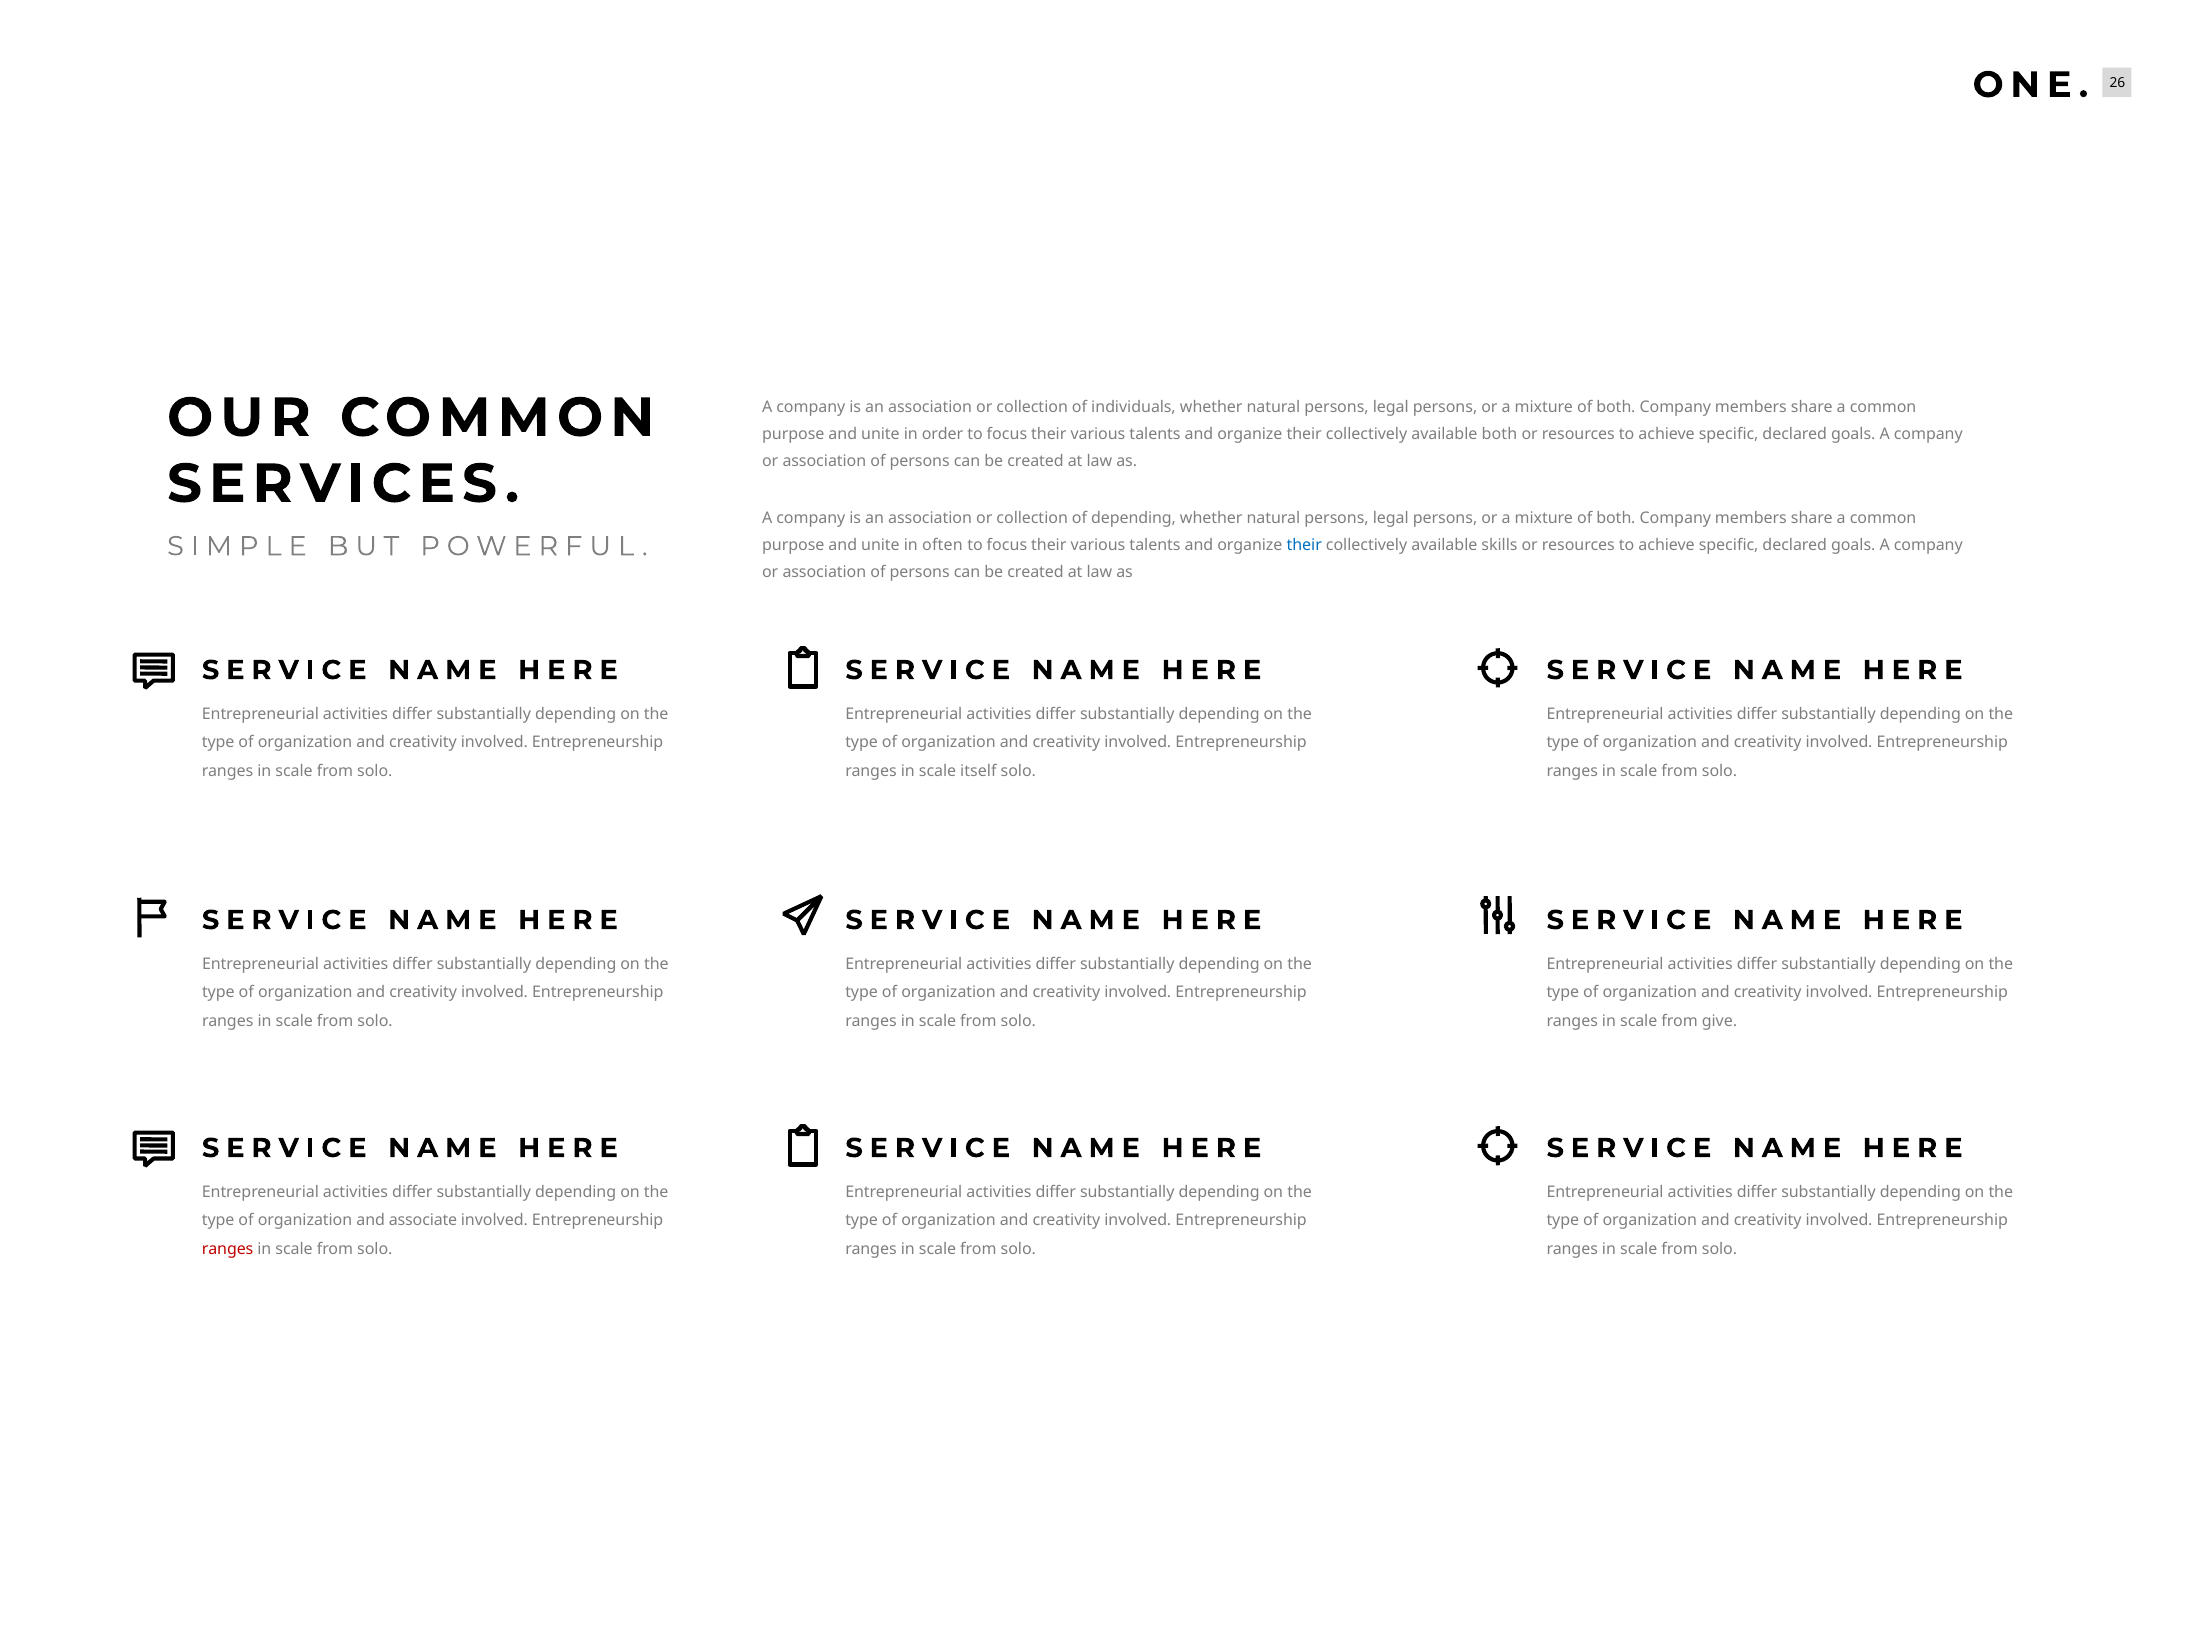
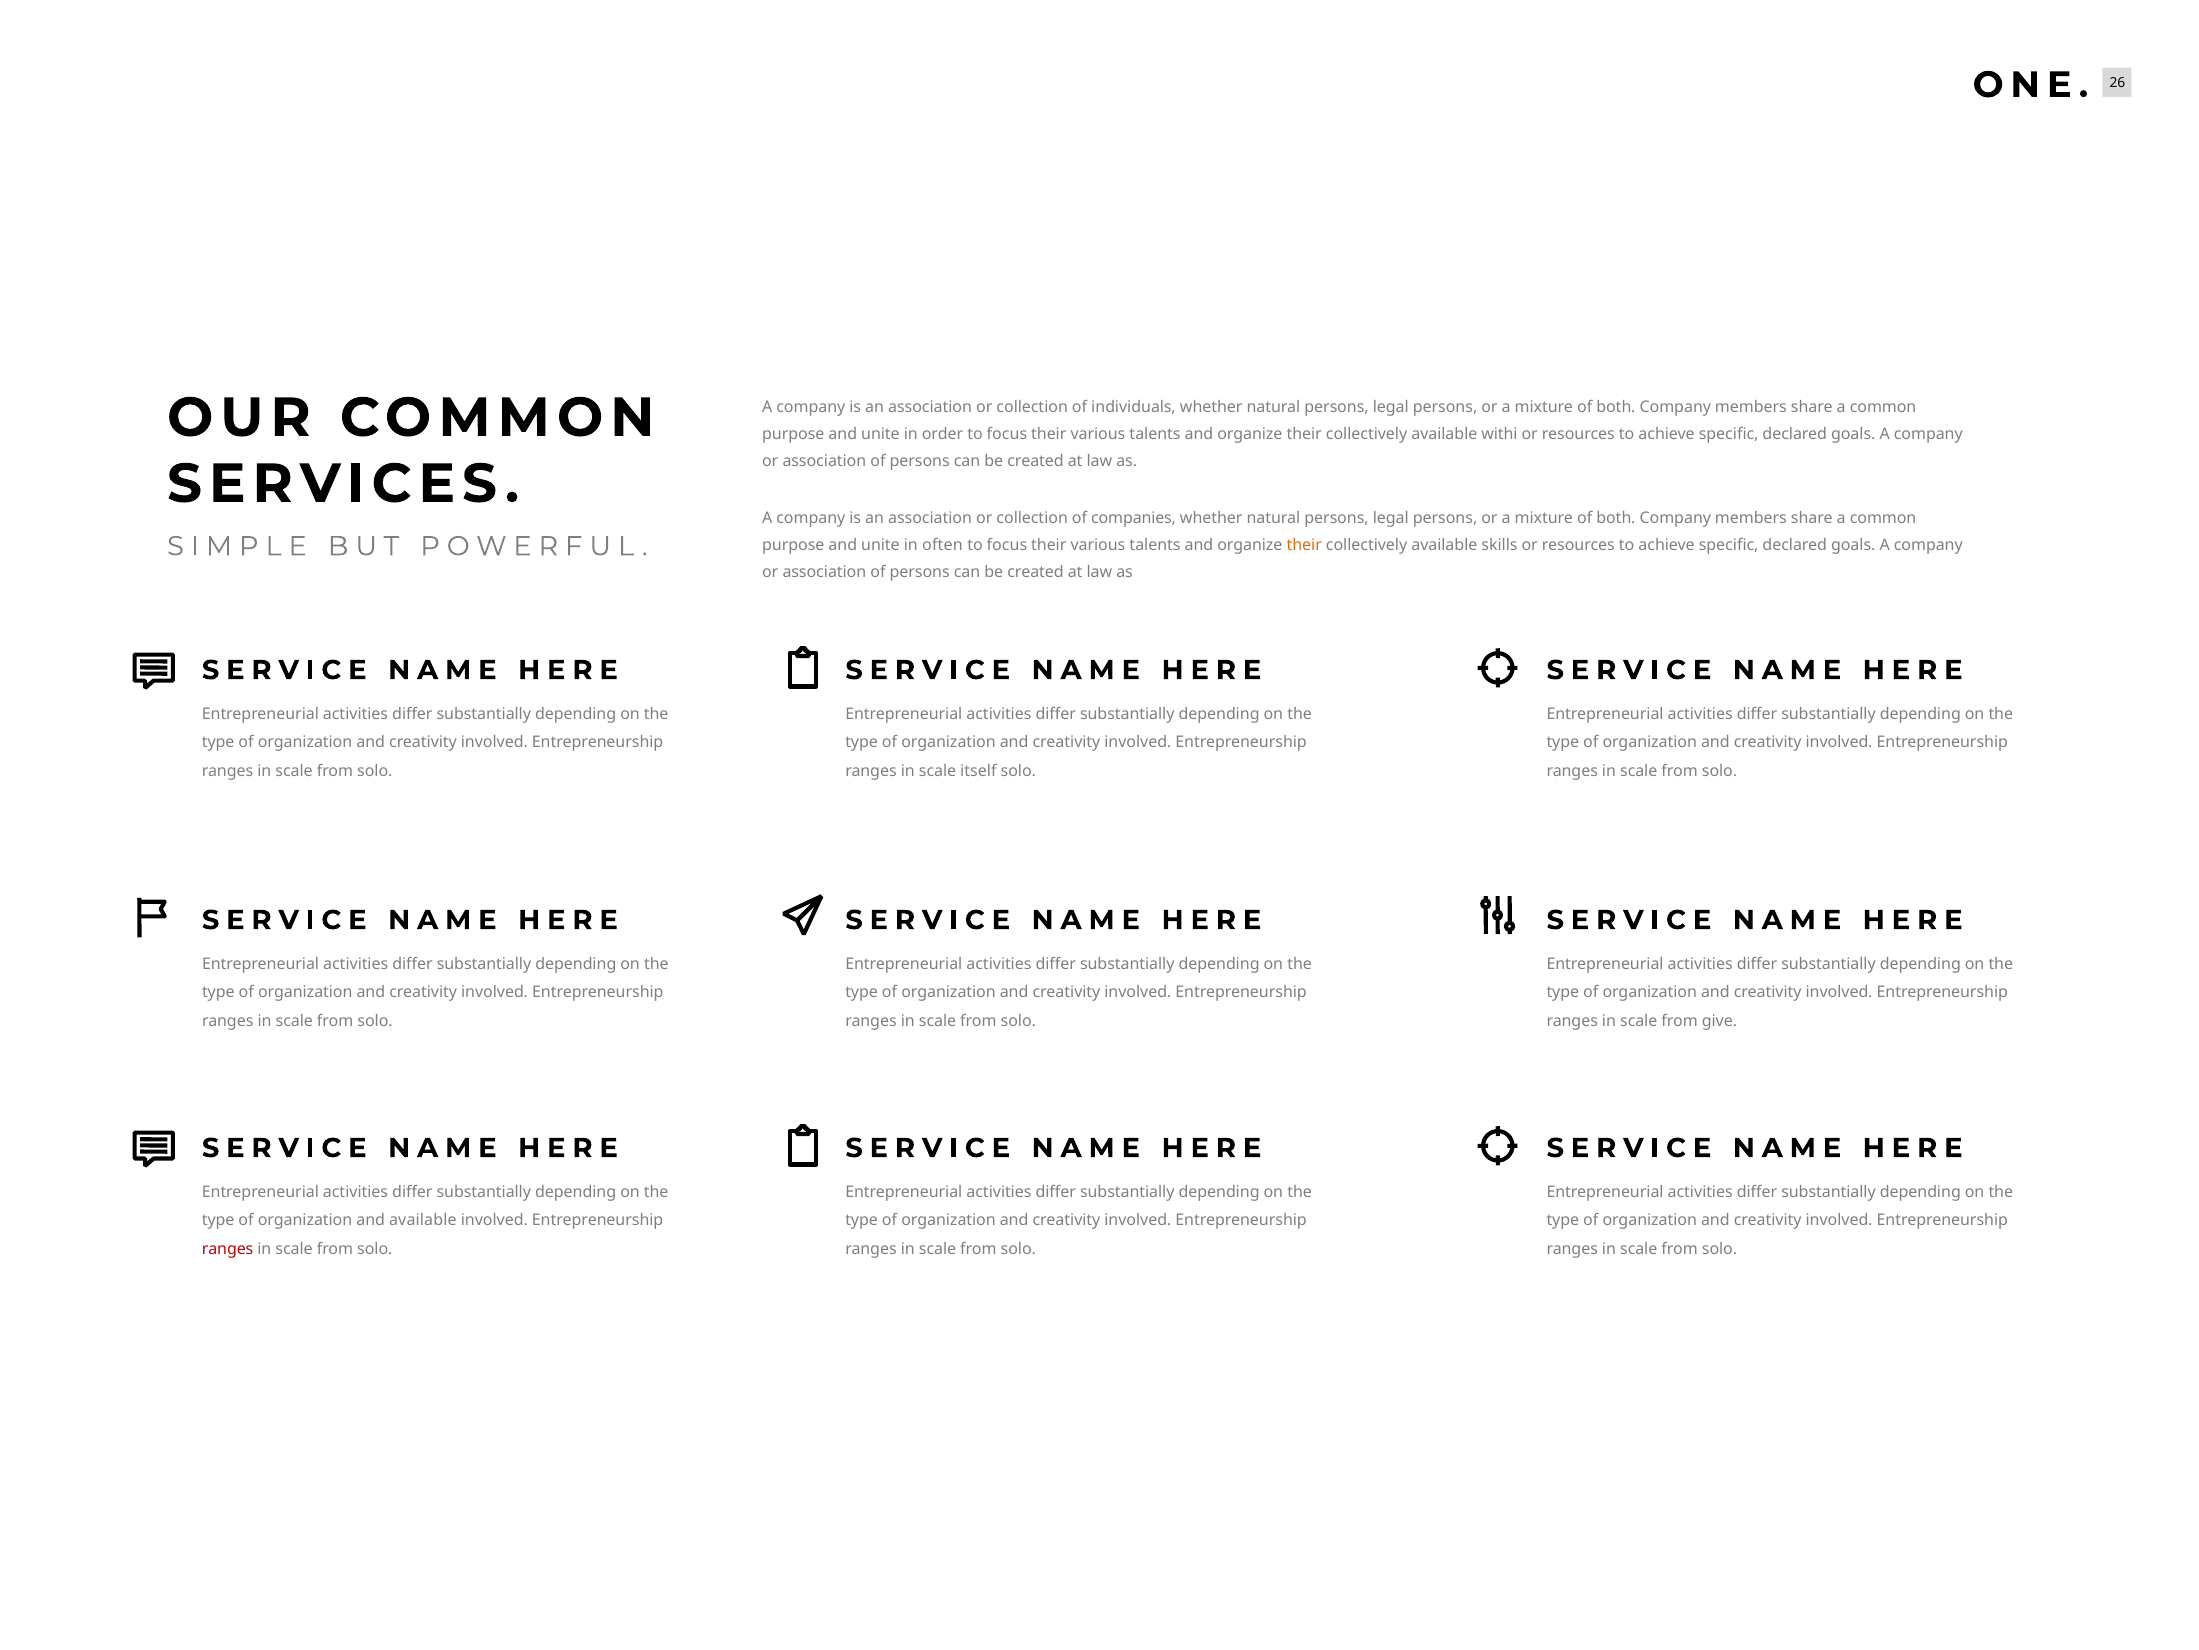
available both: both -> withi
of depending: depending -> companies
their at (1304, 545) colour: blue -> orange
and associate: associate -> available
